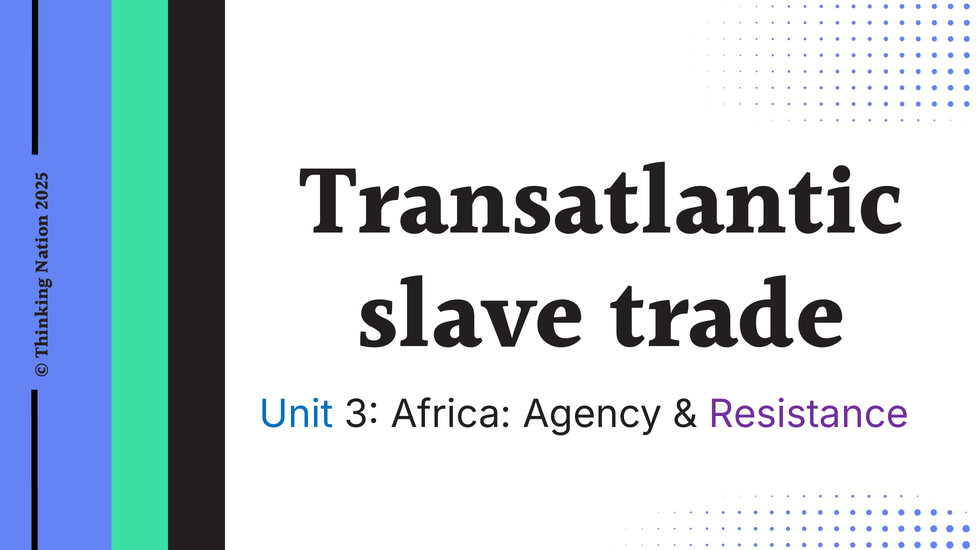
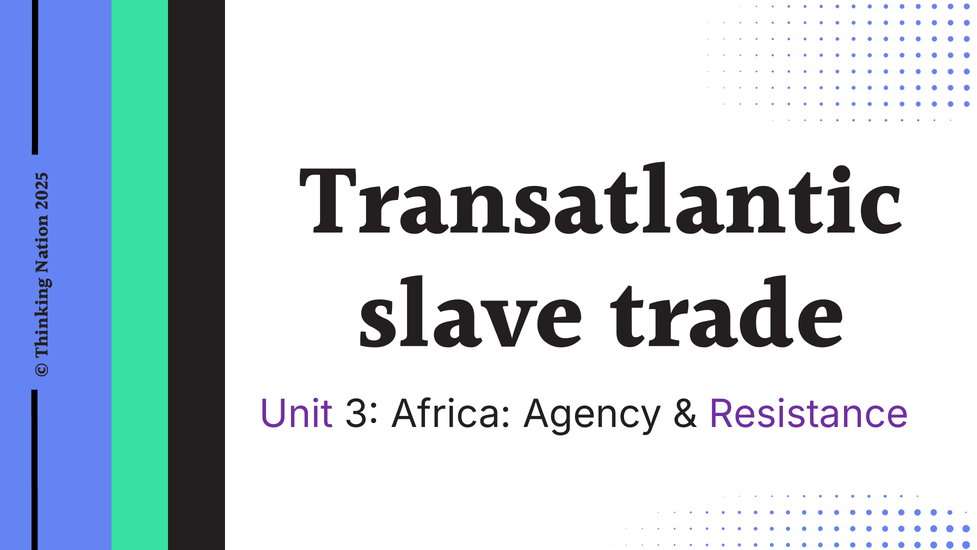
Unit colour: blue -> purple
